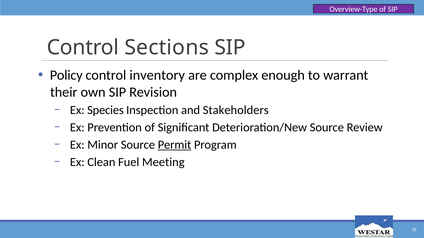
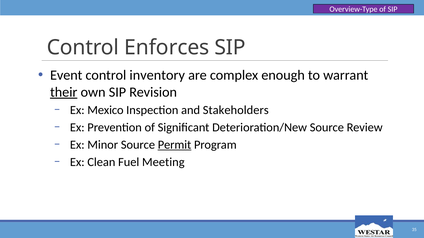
Sections: Sections -> Enforces
Policy: Policy -> Event
their underline: none -> present
Species: Species -> Mexico
